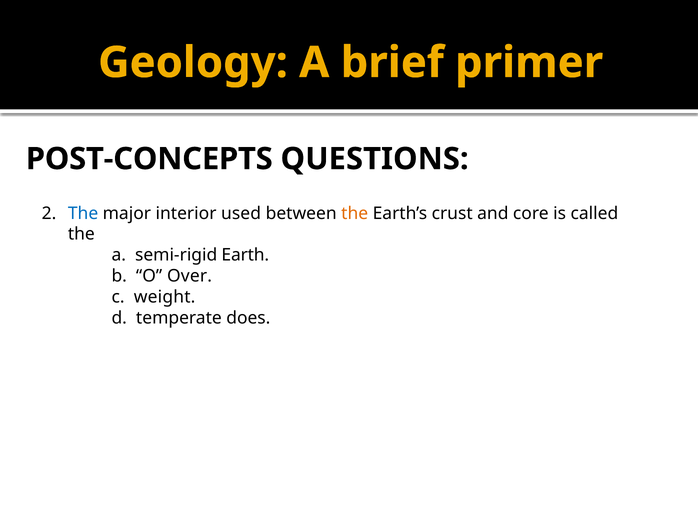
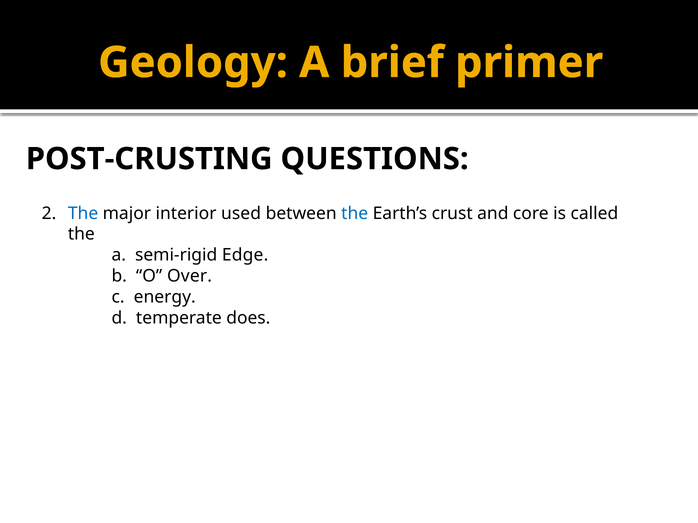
POST-CONCEPTS: POST-CONCEPTS -> POST-CRUSTING
the at (355, 213) colour: orange -> blue
Earth: Earth -> Edge
weight: weight -> energy
